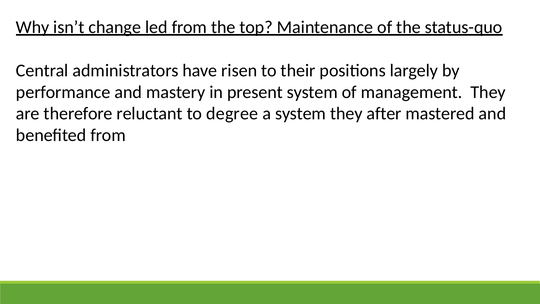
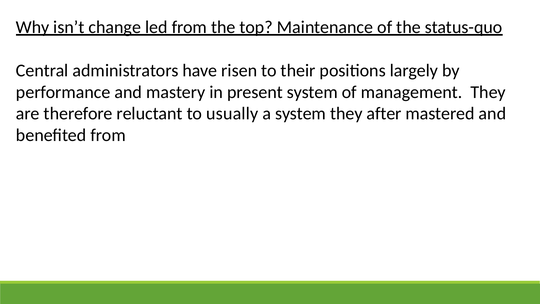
degree: degree -> usually
